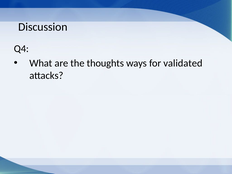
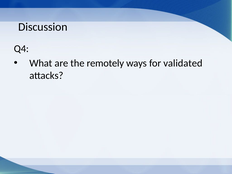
thoughts: thoughts -> remotely
